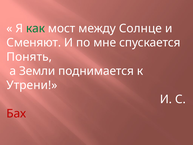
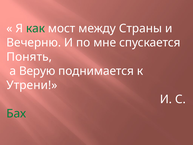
Солнце: Солнце -> Страны
Сменяют: Сменяют -> Вечерню
Земли: Земли -> Верую
Бах colour: red -> green
